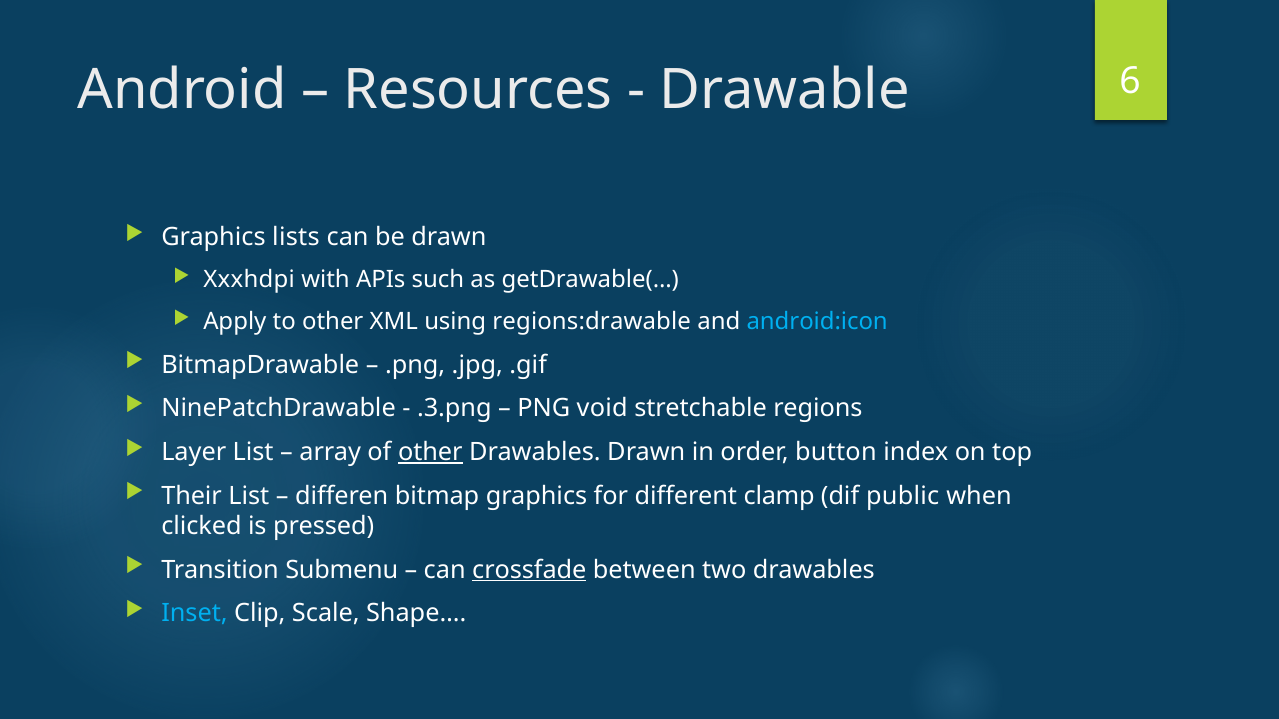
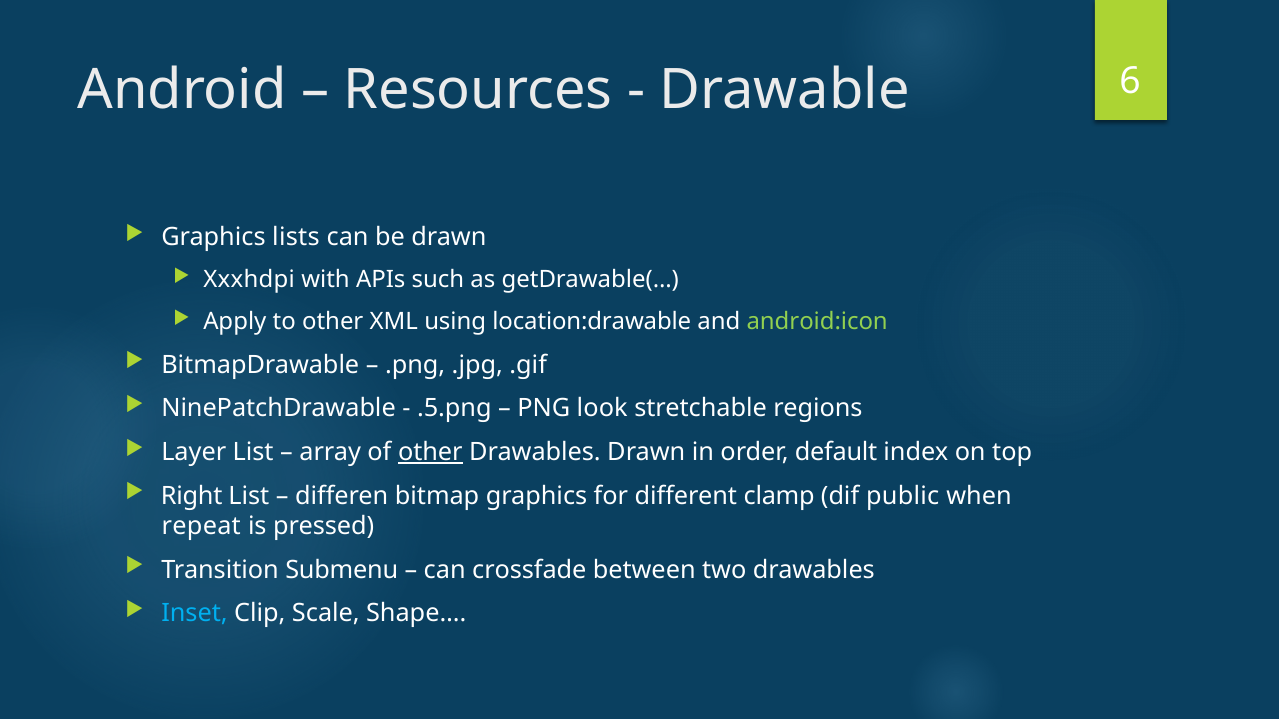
regions:drawable: regions:drawable -> location:drawable
android:icon colour: light blue -> light green
.3.png: .3.png -> .5.png
void: void -> look
button: button -> default
Their: Their -> Right
clicked: clicked -> repeat
crossfade underline: present -> none
